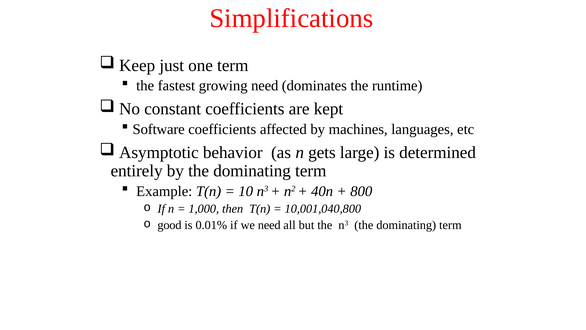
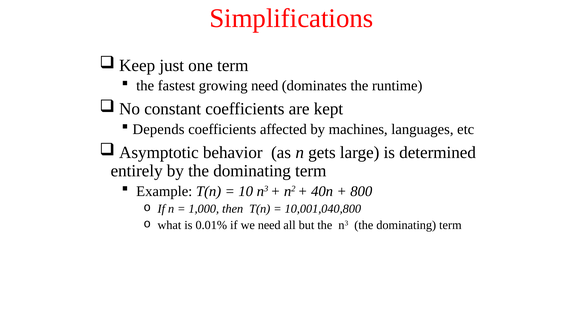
Software: Software -> Depends
good: good -> what
